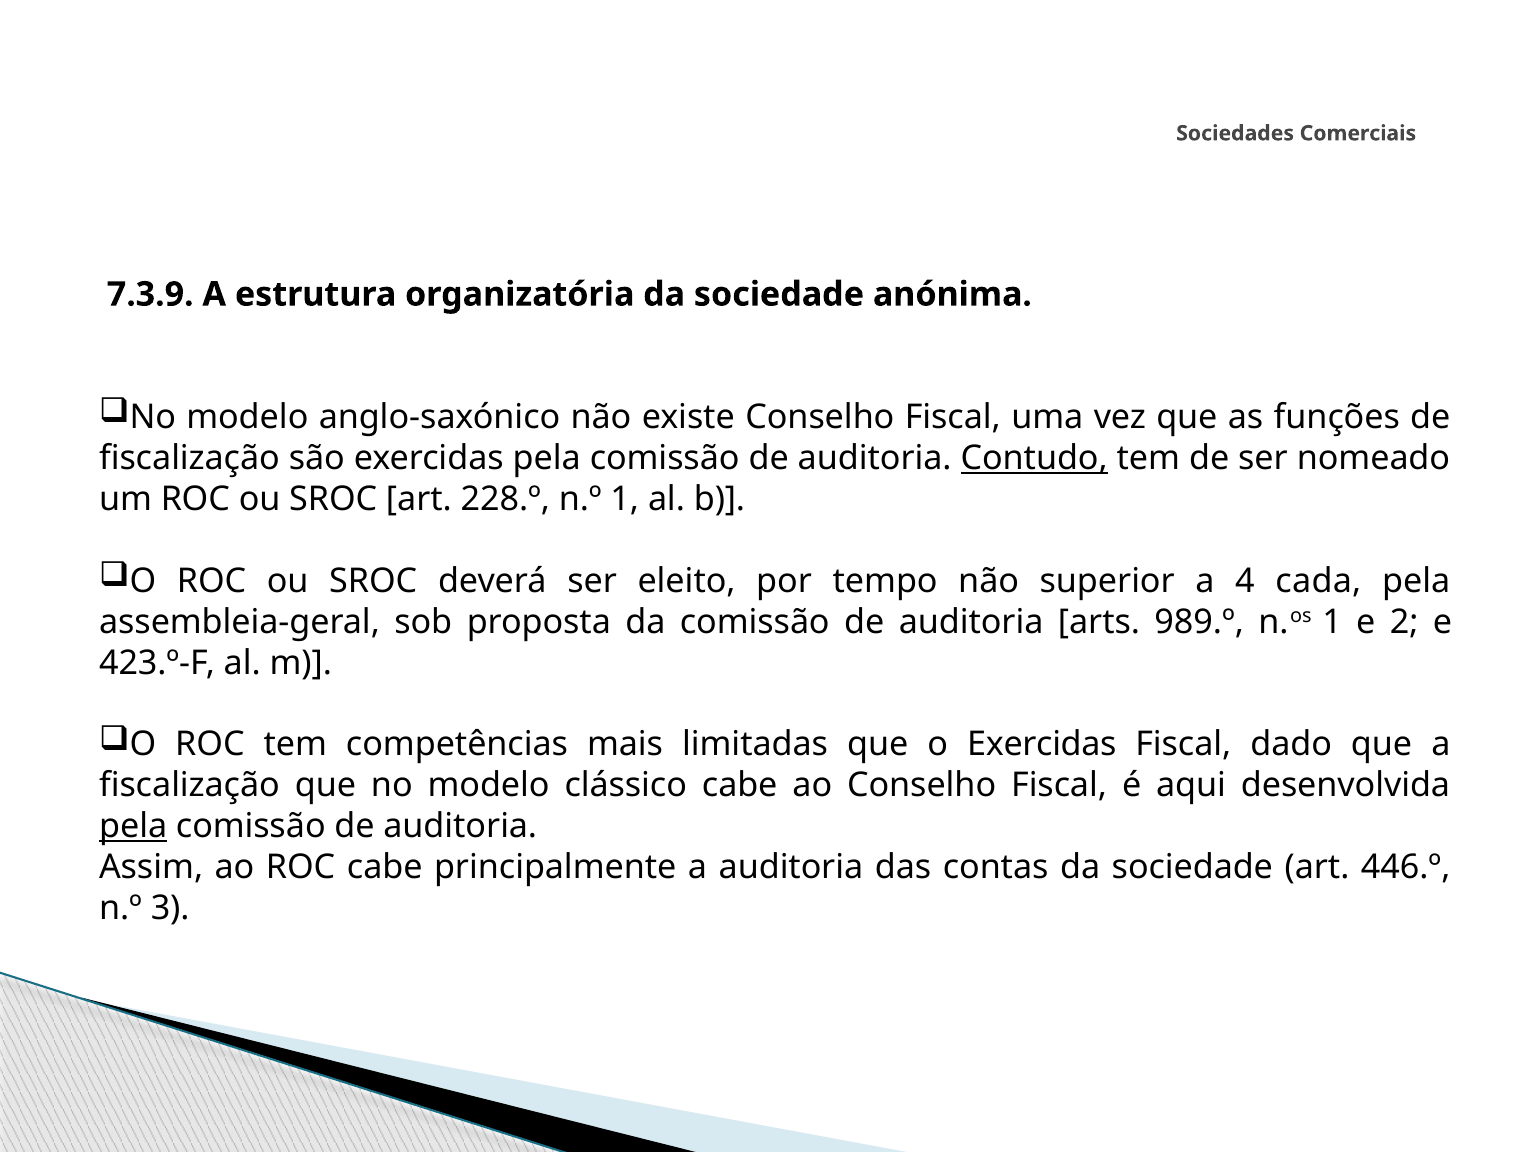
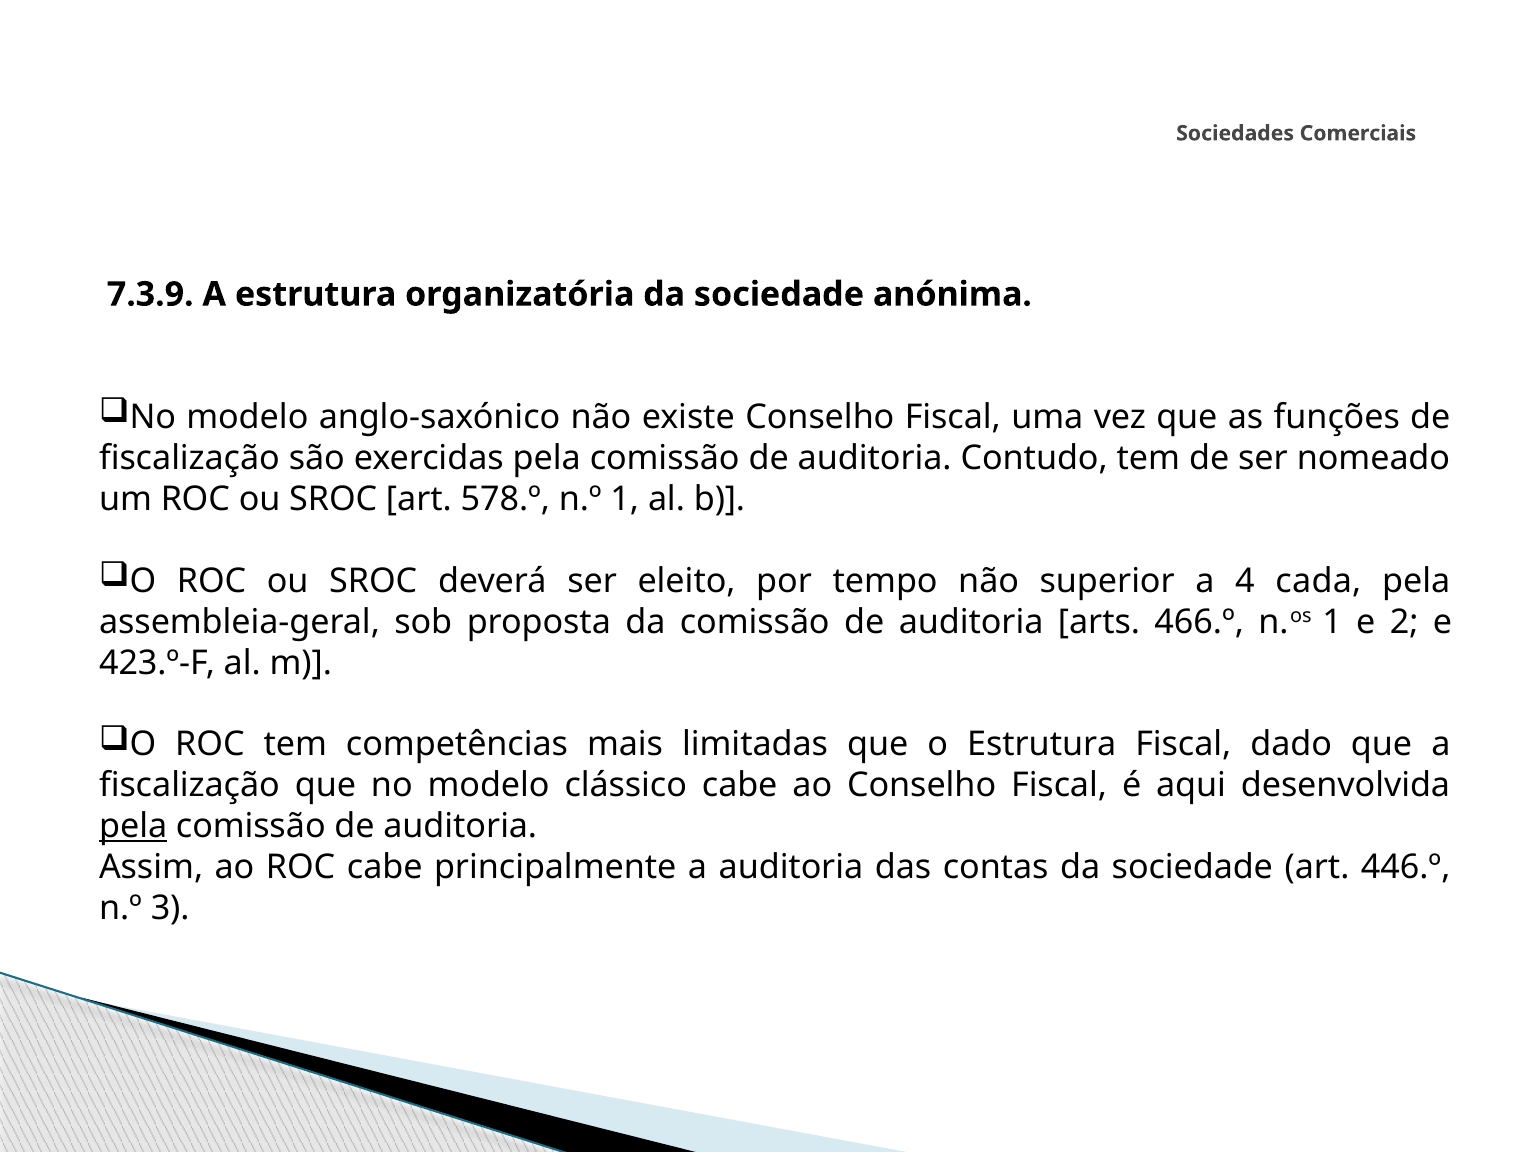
Contudo underline: present -> none
228.º: 228.º -> 578.º
989.º: 989.º -> 466.º
o Exercidas: Exercidas -> Estrutura
